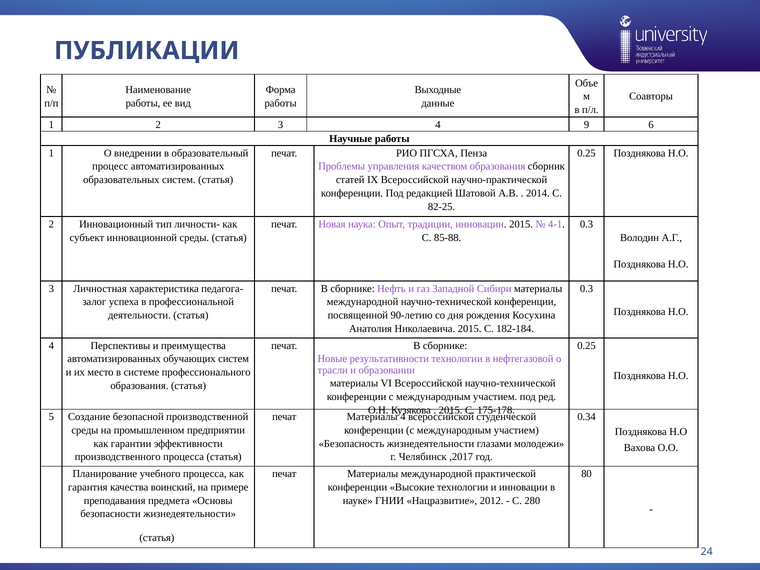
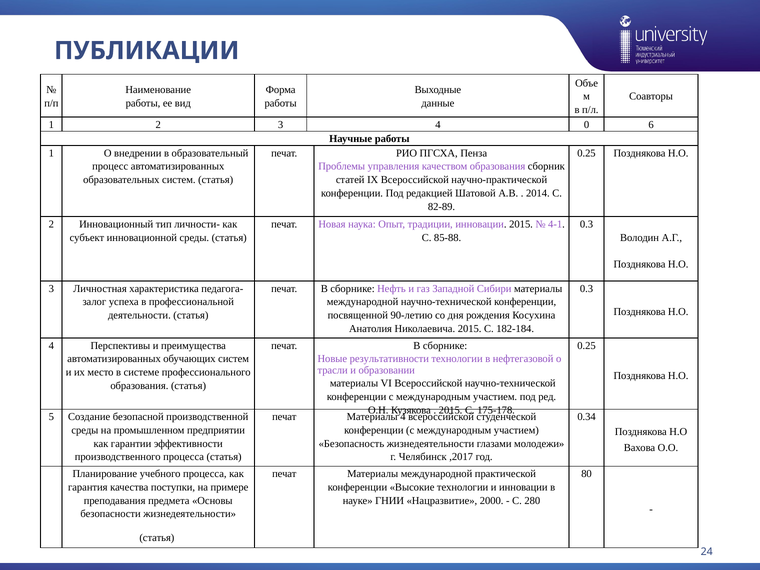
9: 9 -> 0
82-25: 82-25 -> 82-89
воинский: воинский -> поступки
2012: 2012 -> 2000
